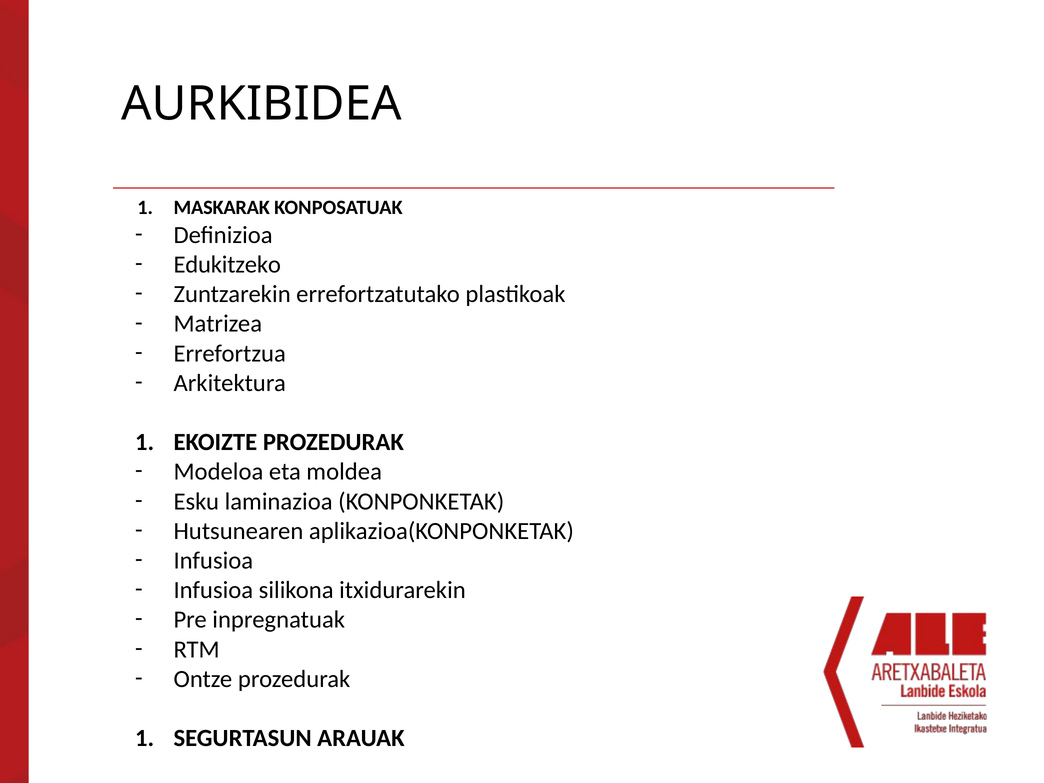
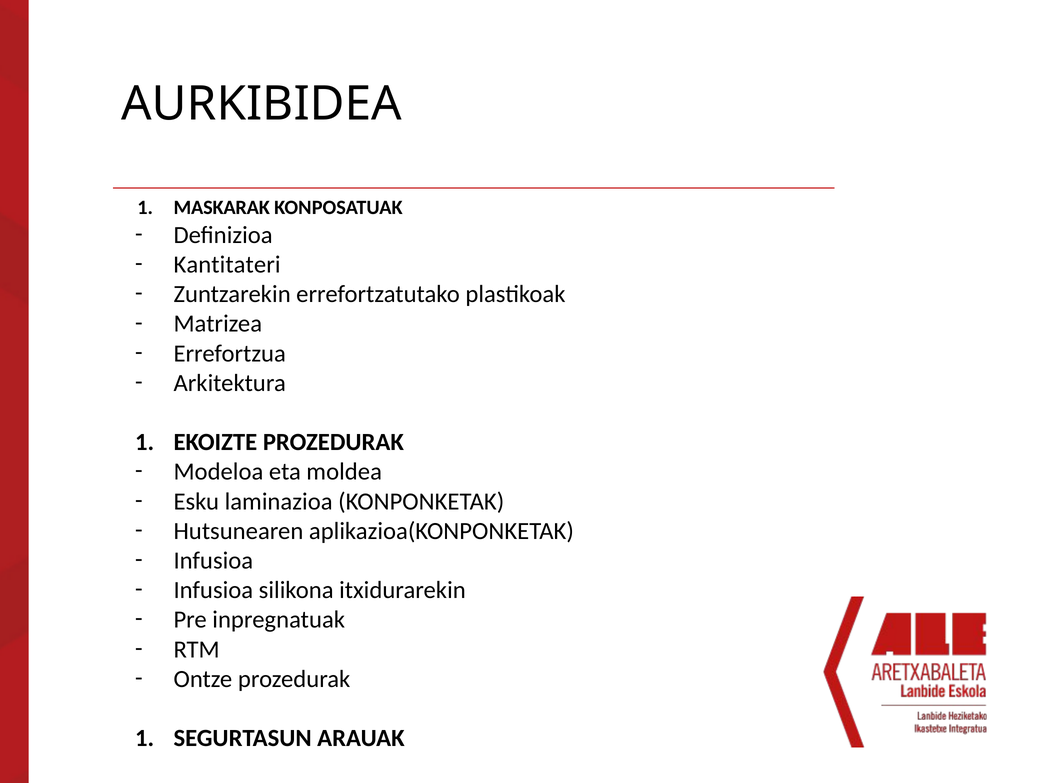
Edukitzeko: Edukitzeko -> Kantitateri
